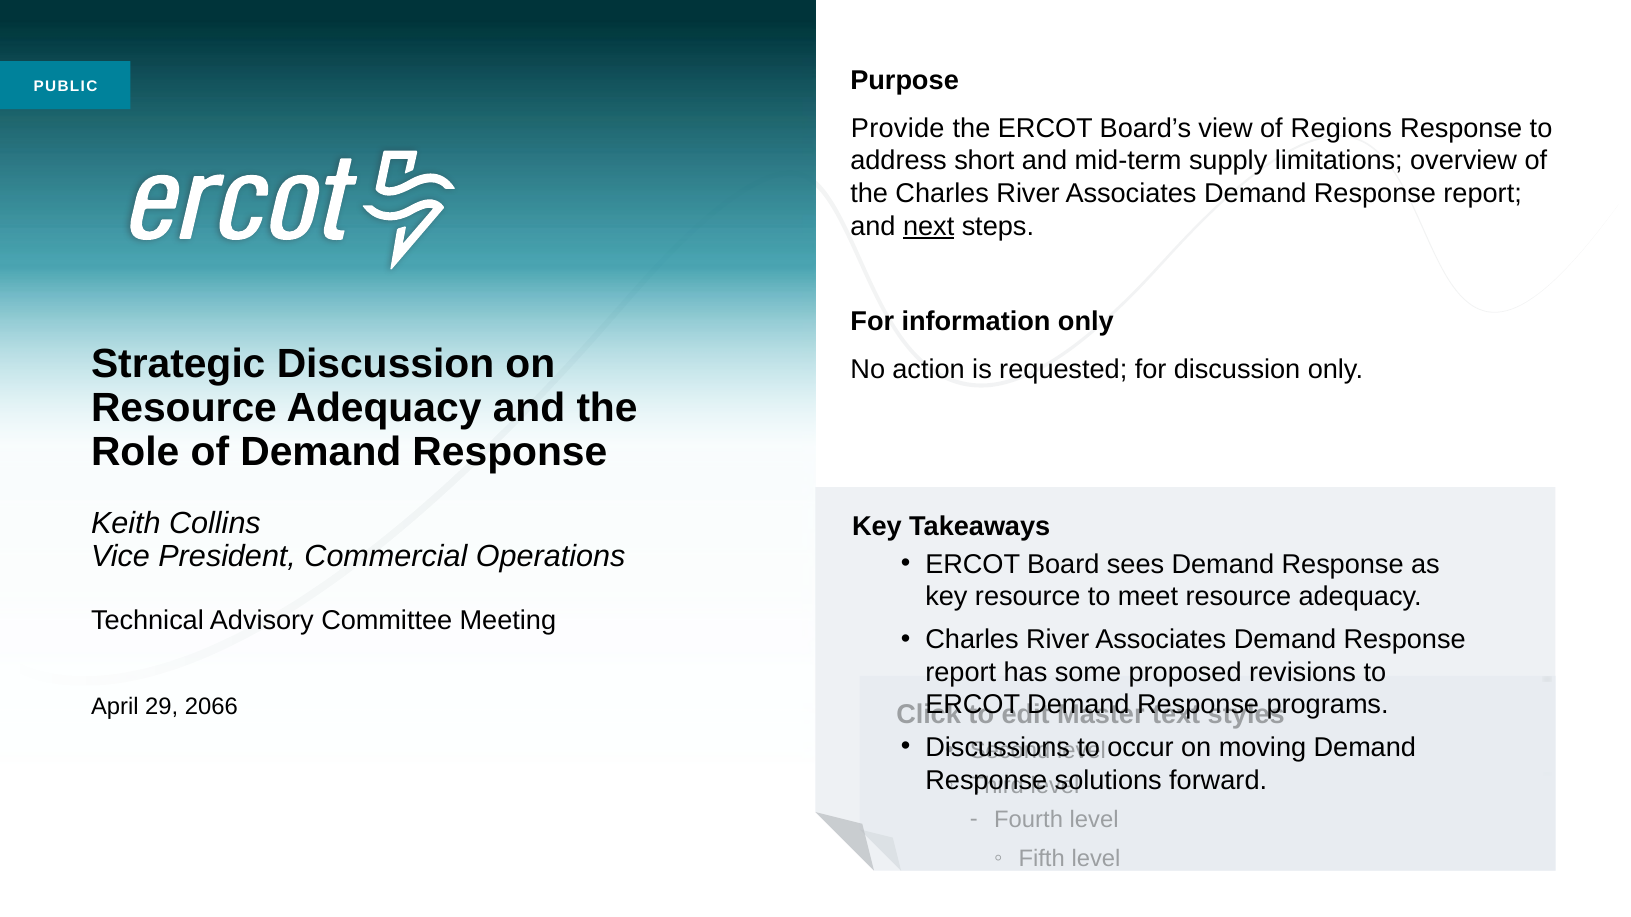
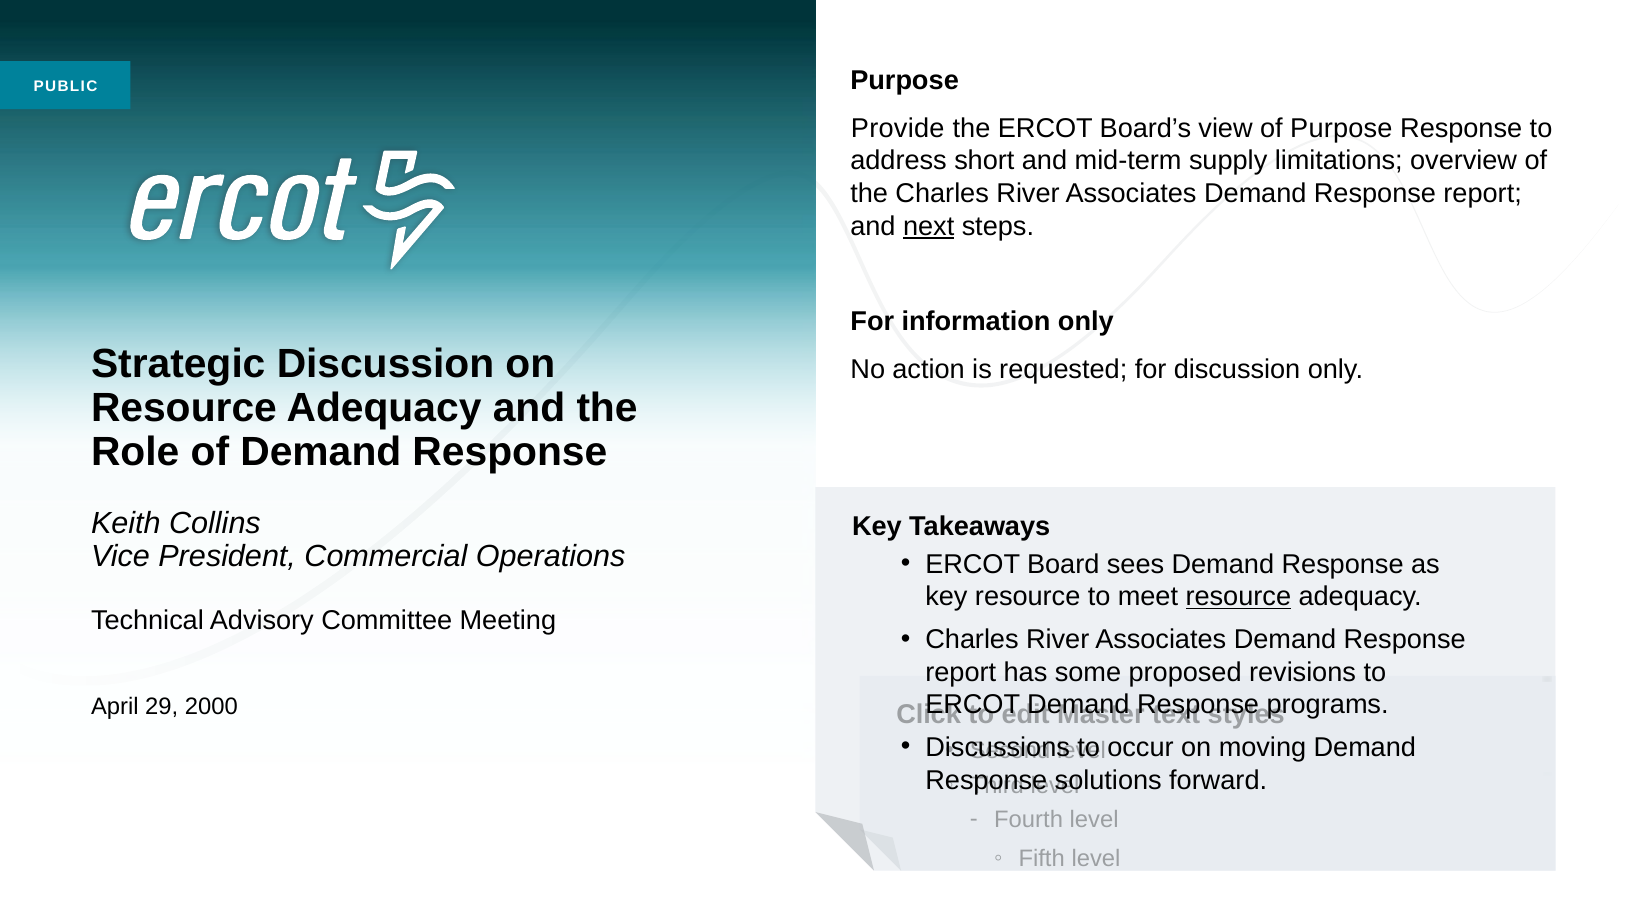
of Regions: Regions -> Purpose
resource at (1238, 597) underline: none -> present
2066: 2066 -> 2000
